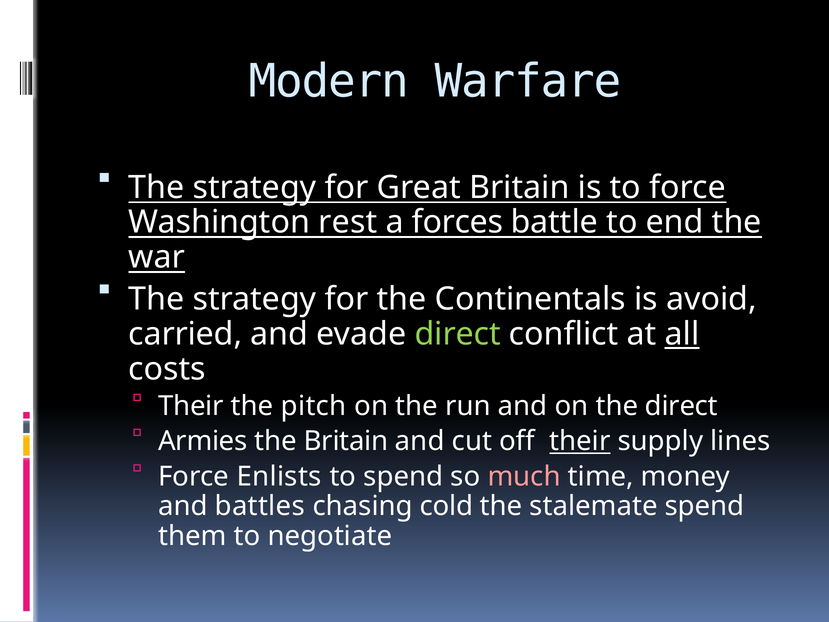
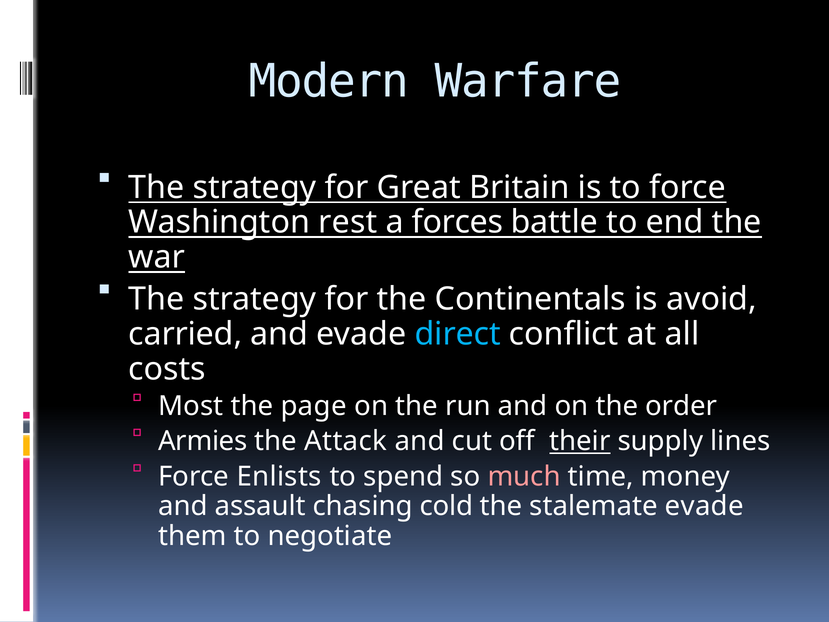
direct at (458, 334) colour: light green -> light blue
all underline: present -> none
Their at (191, 406): Their -> Most
pitch: pitch -> page
the direct: direct -> order
the Britain: Britain -> Attack
battles: battles -> assault
stalemate spend: spend -> evade
